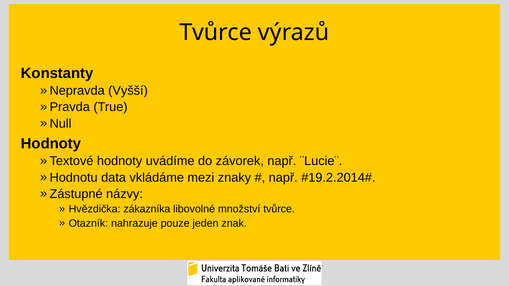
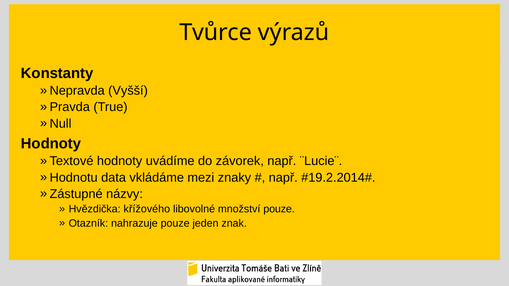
zákazníka: zákazníka -> křížového
množství tvůrce: tvůrce -> pouze
